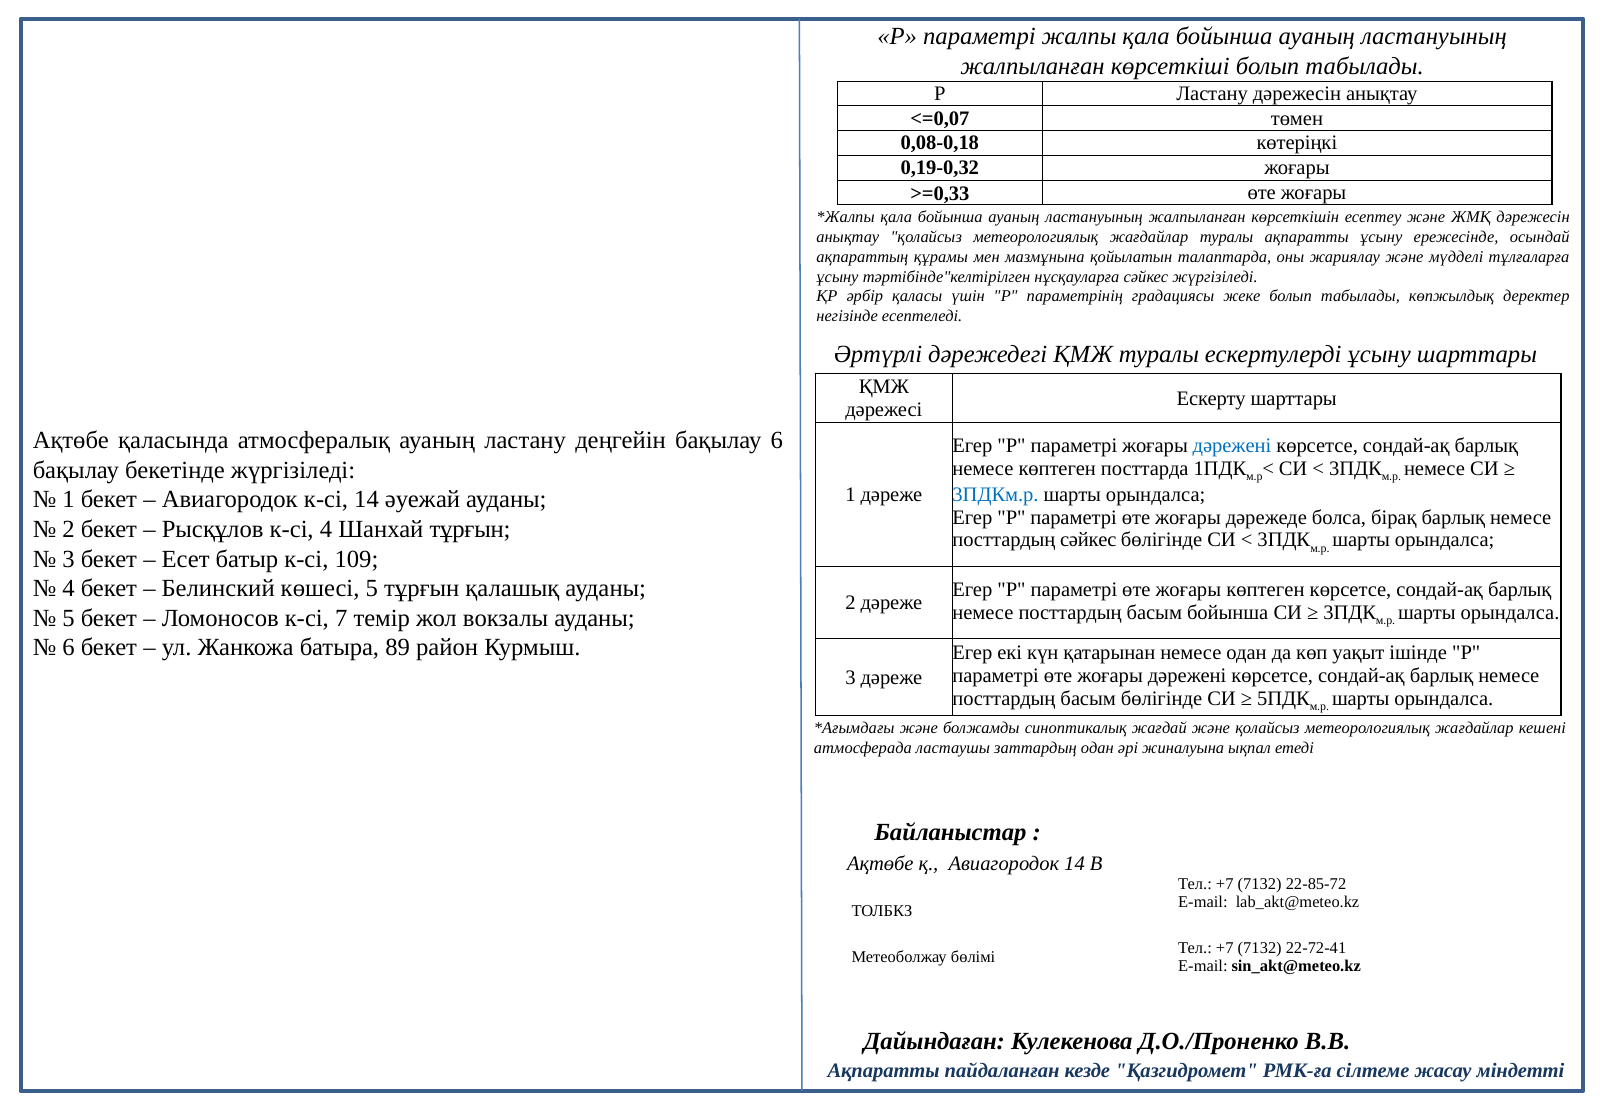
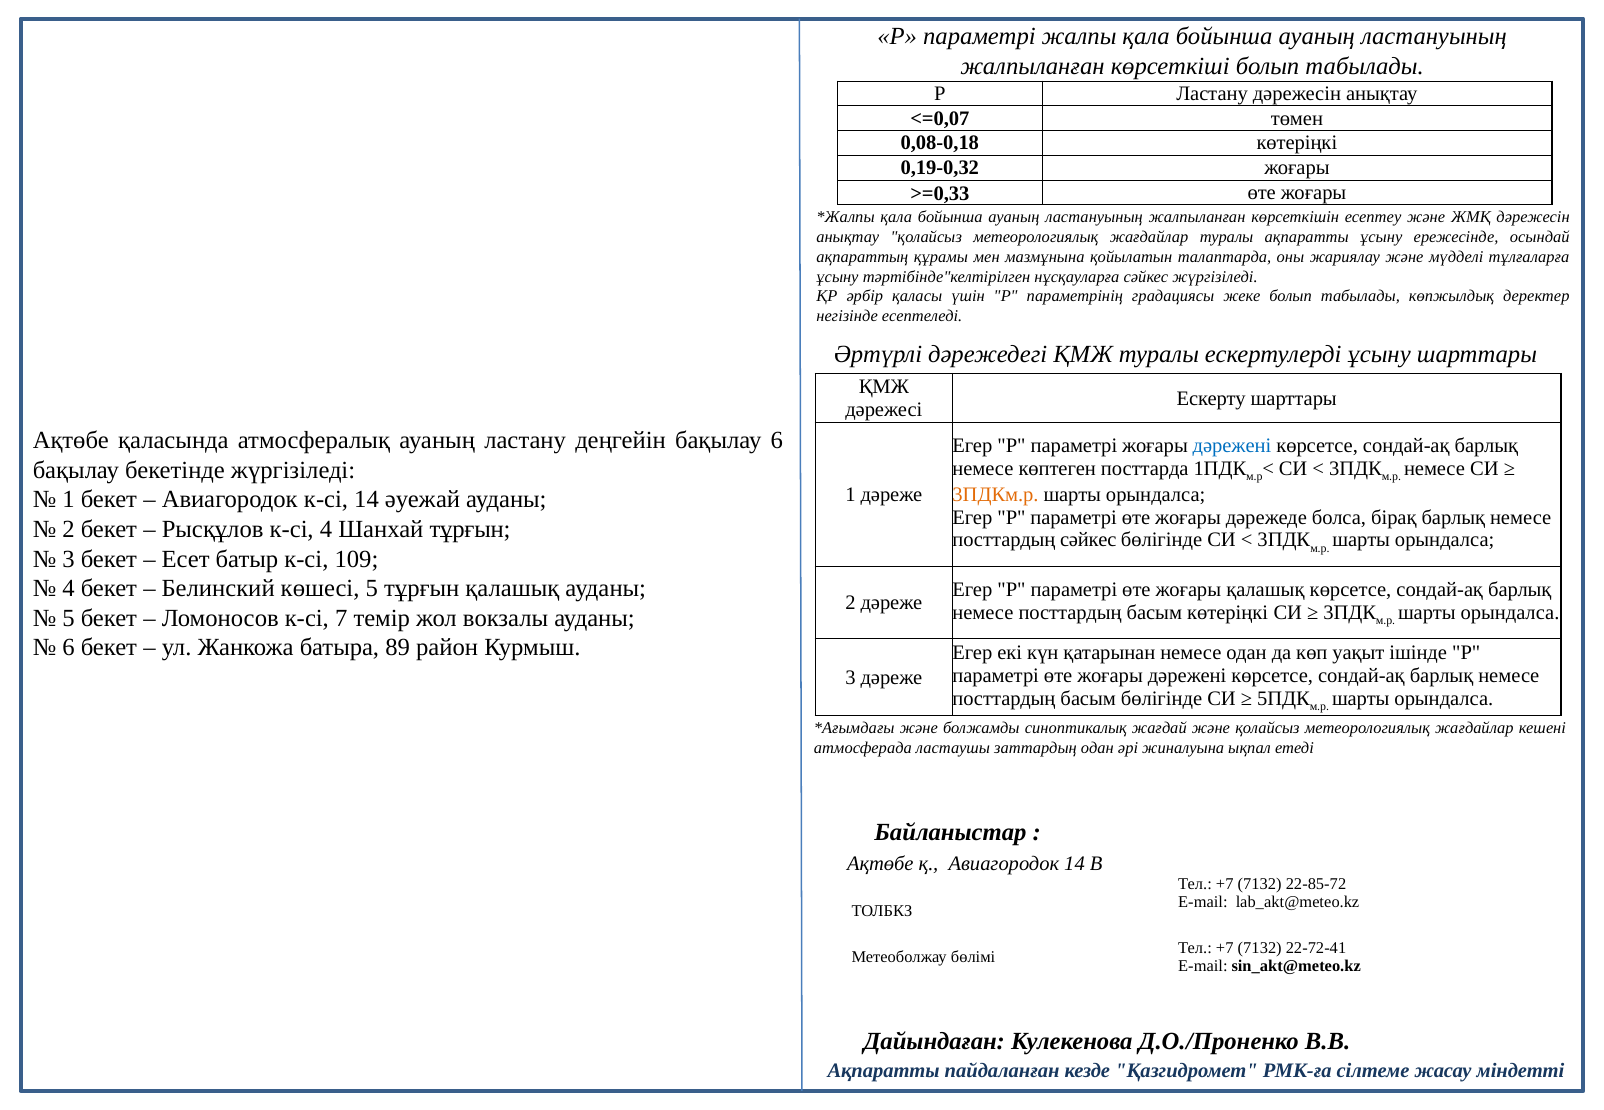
3ПДКм.р colour: blue -> orange
жоғары көптеген: көптеген -> қалашық
басым бойынша: бойынша -> көтеріңкі
